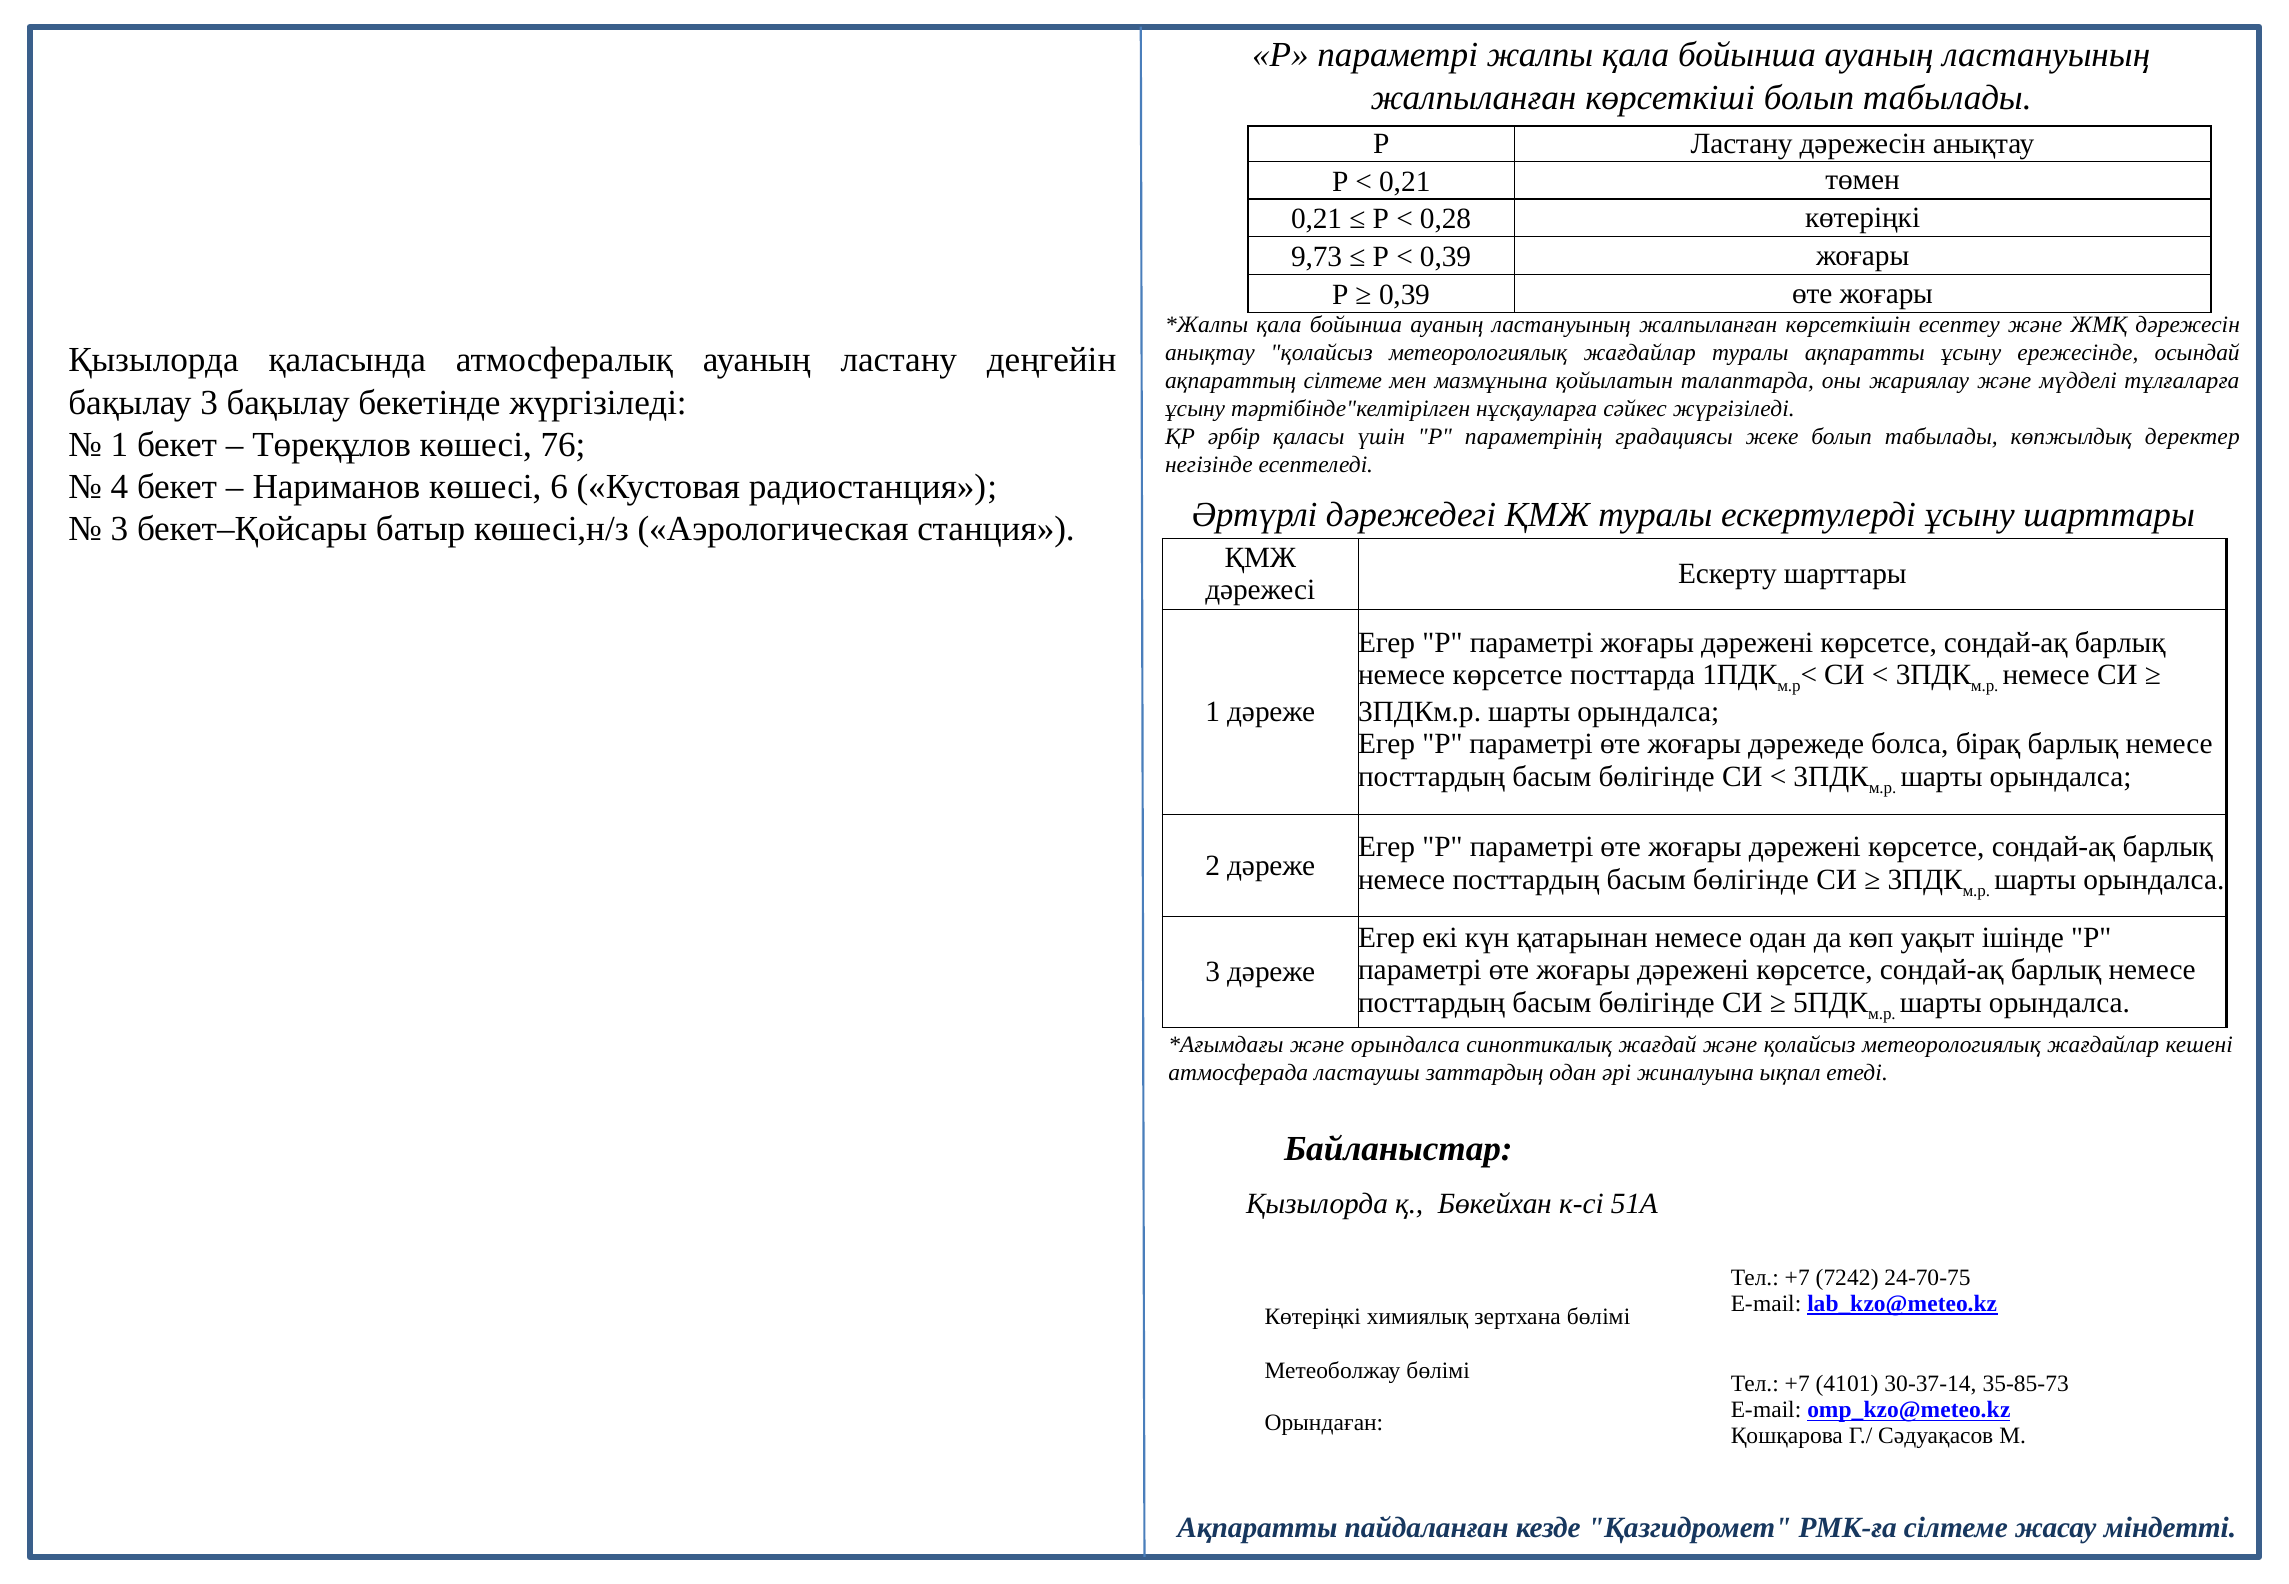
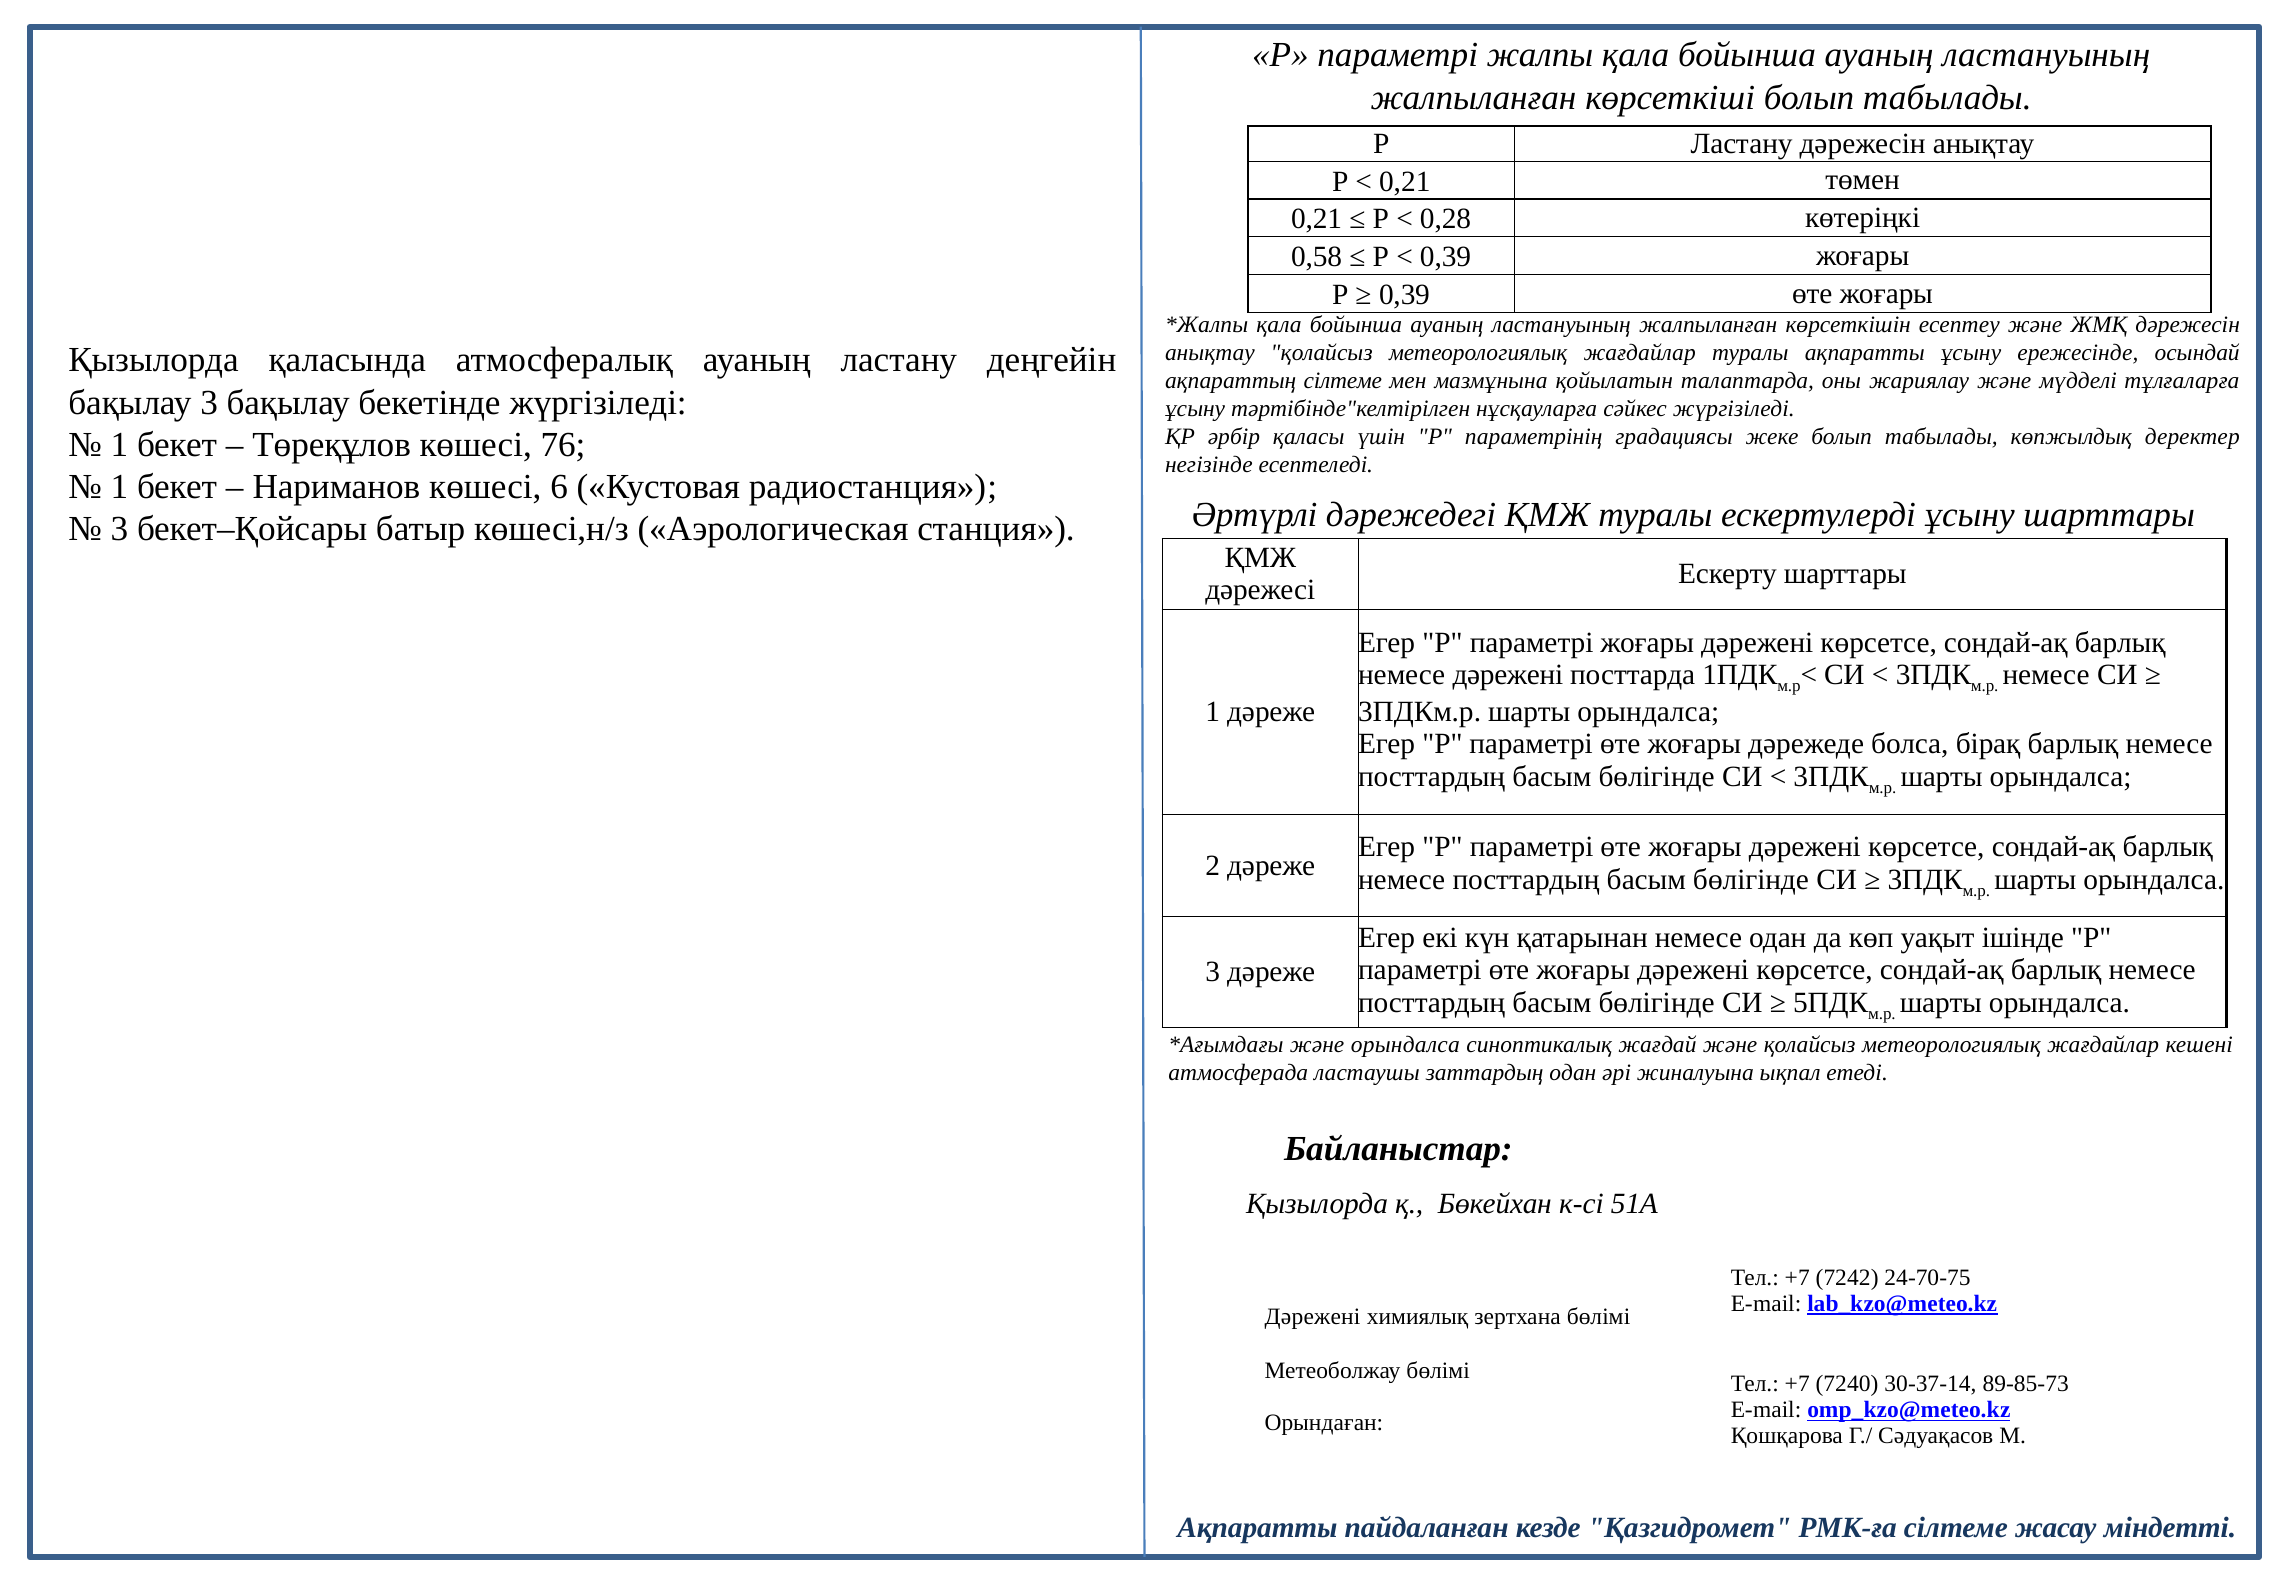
9,73: 9,73 -> 0,58
4 at (119, 487): 4 -> 1
немесе көрсетсе: көрсетсе -> дәрежені
Көтеріңкі at (1313, 1317): Көтеріңкі -> Дәрежені
4101: 4101 -> 7240
35-85-73: 35-85-73 -> 89-85-73
